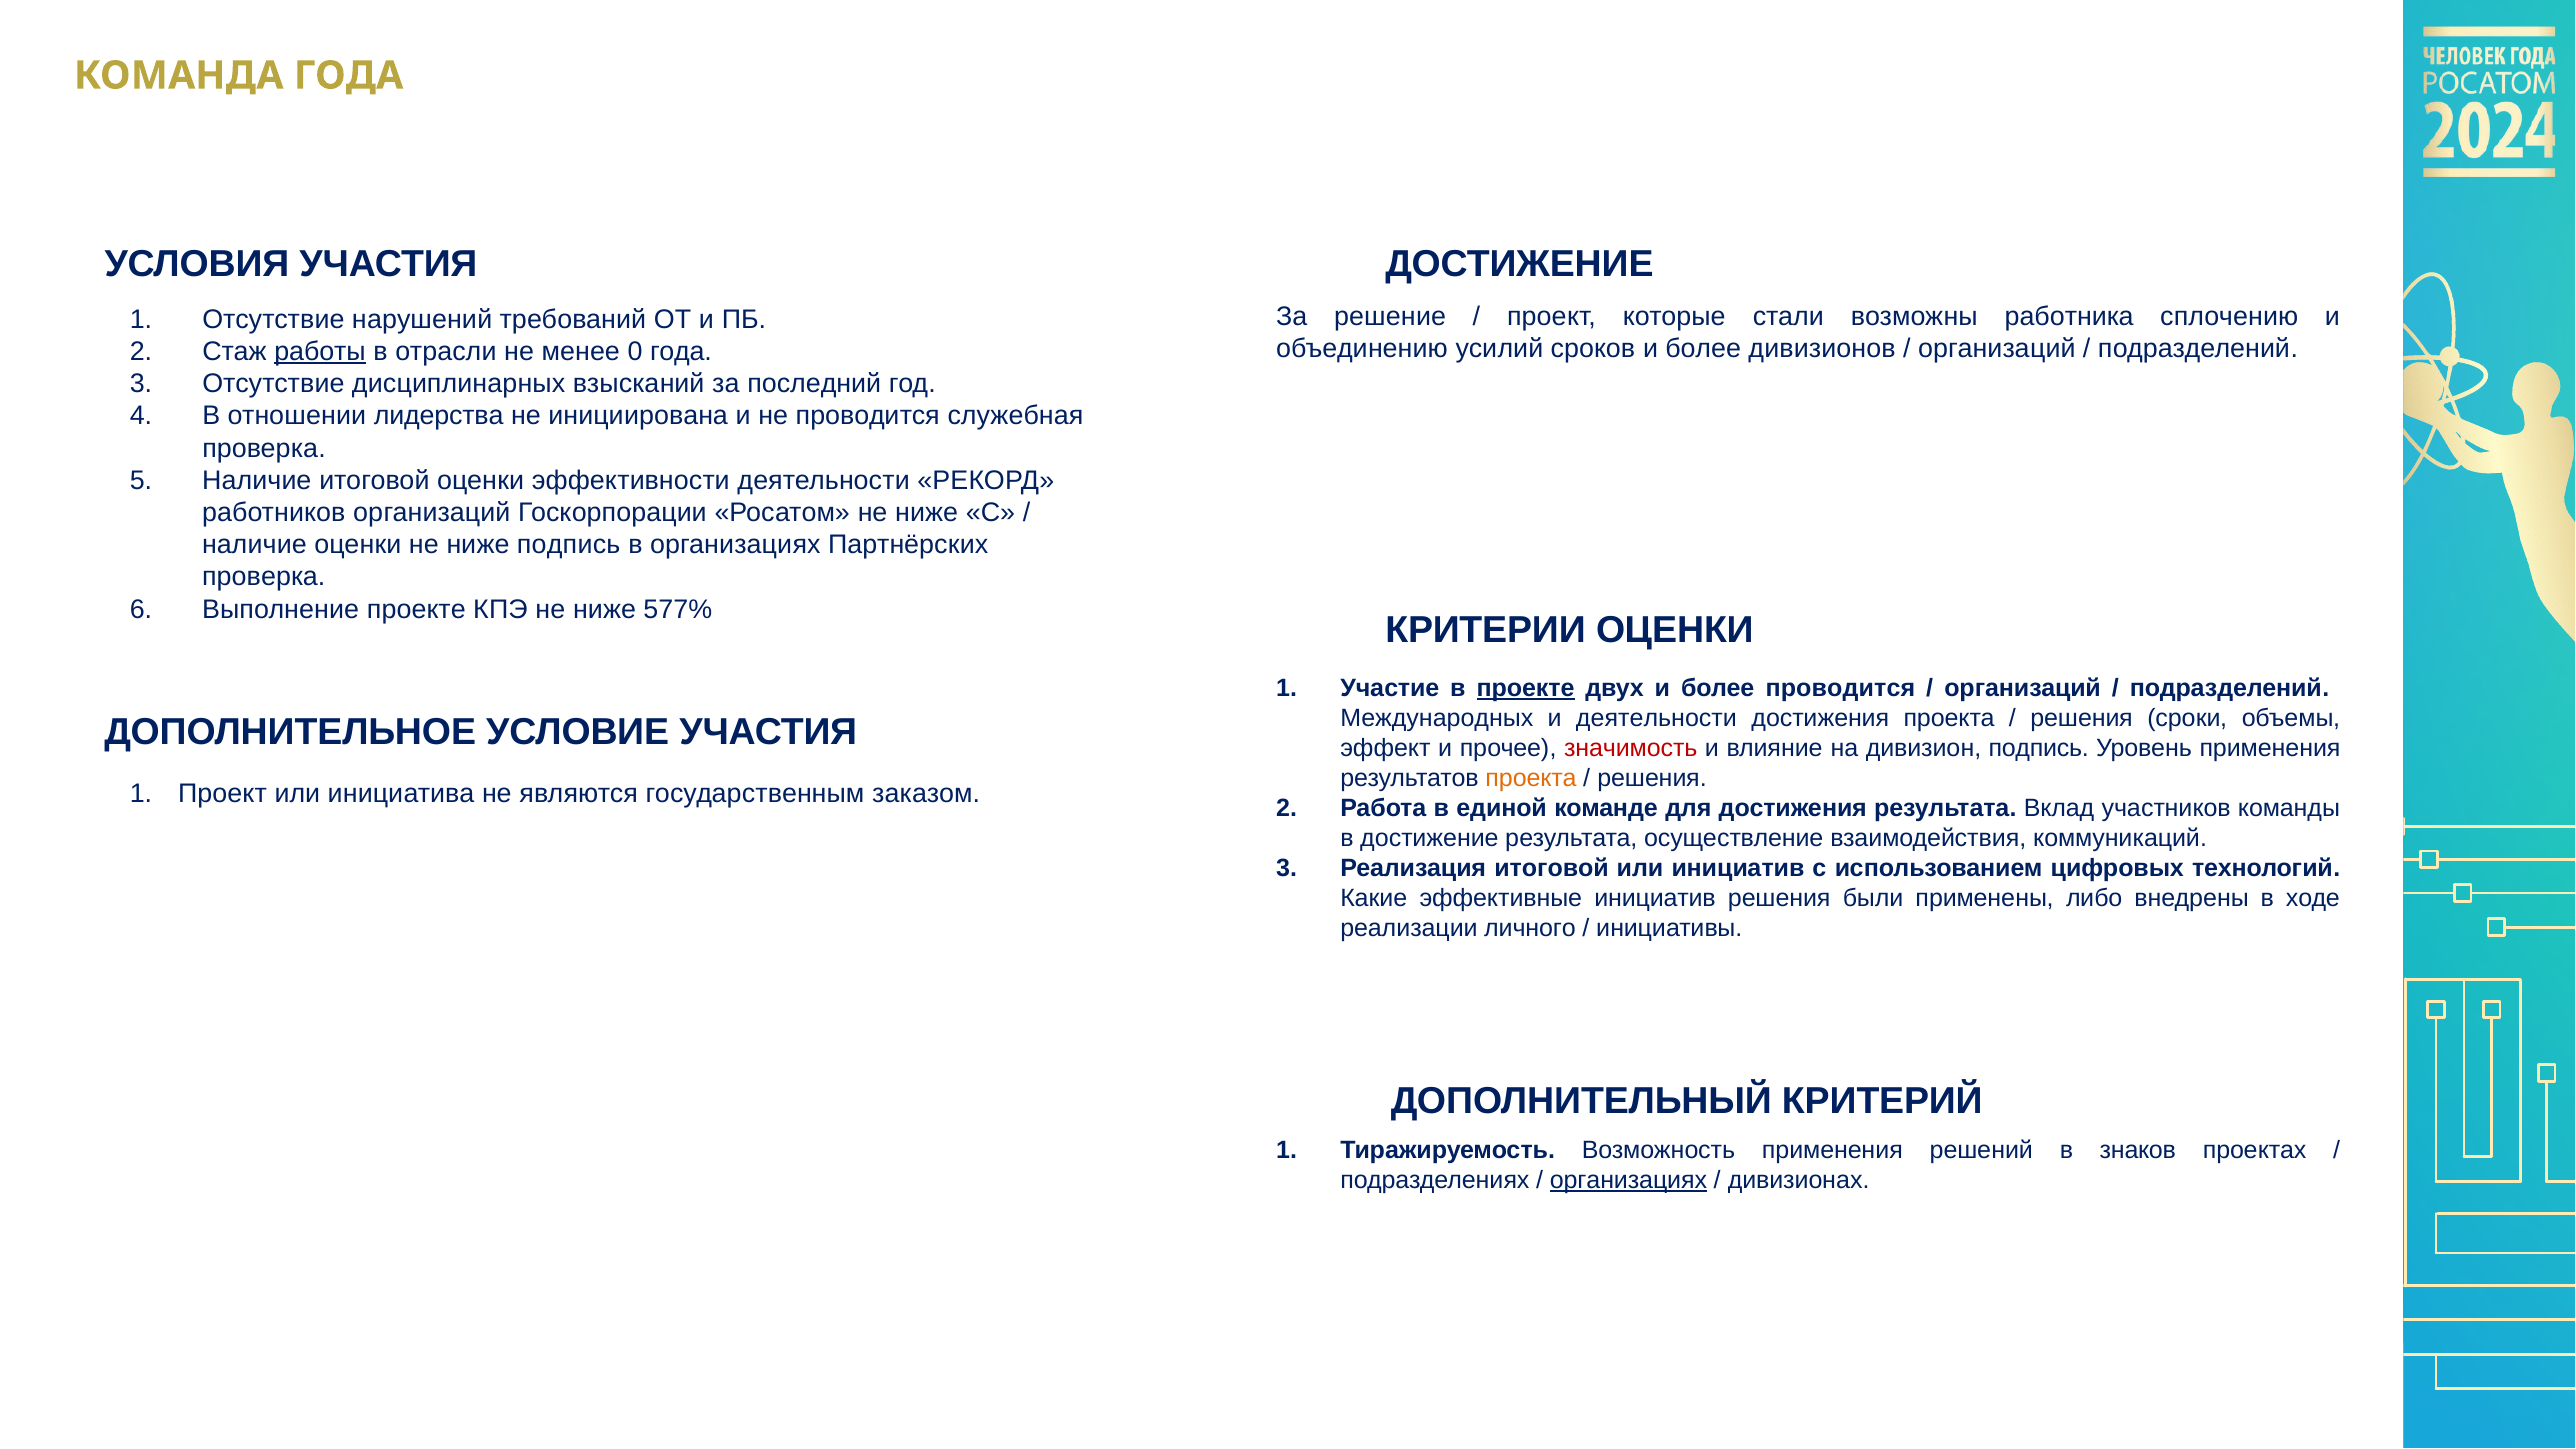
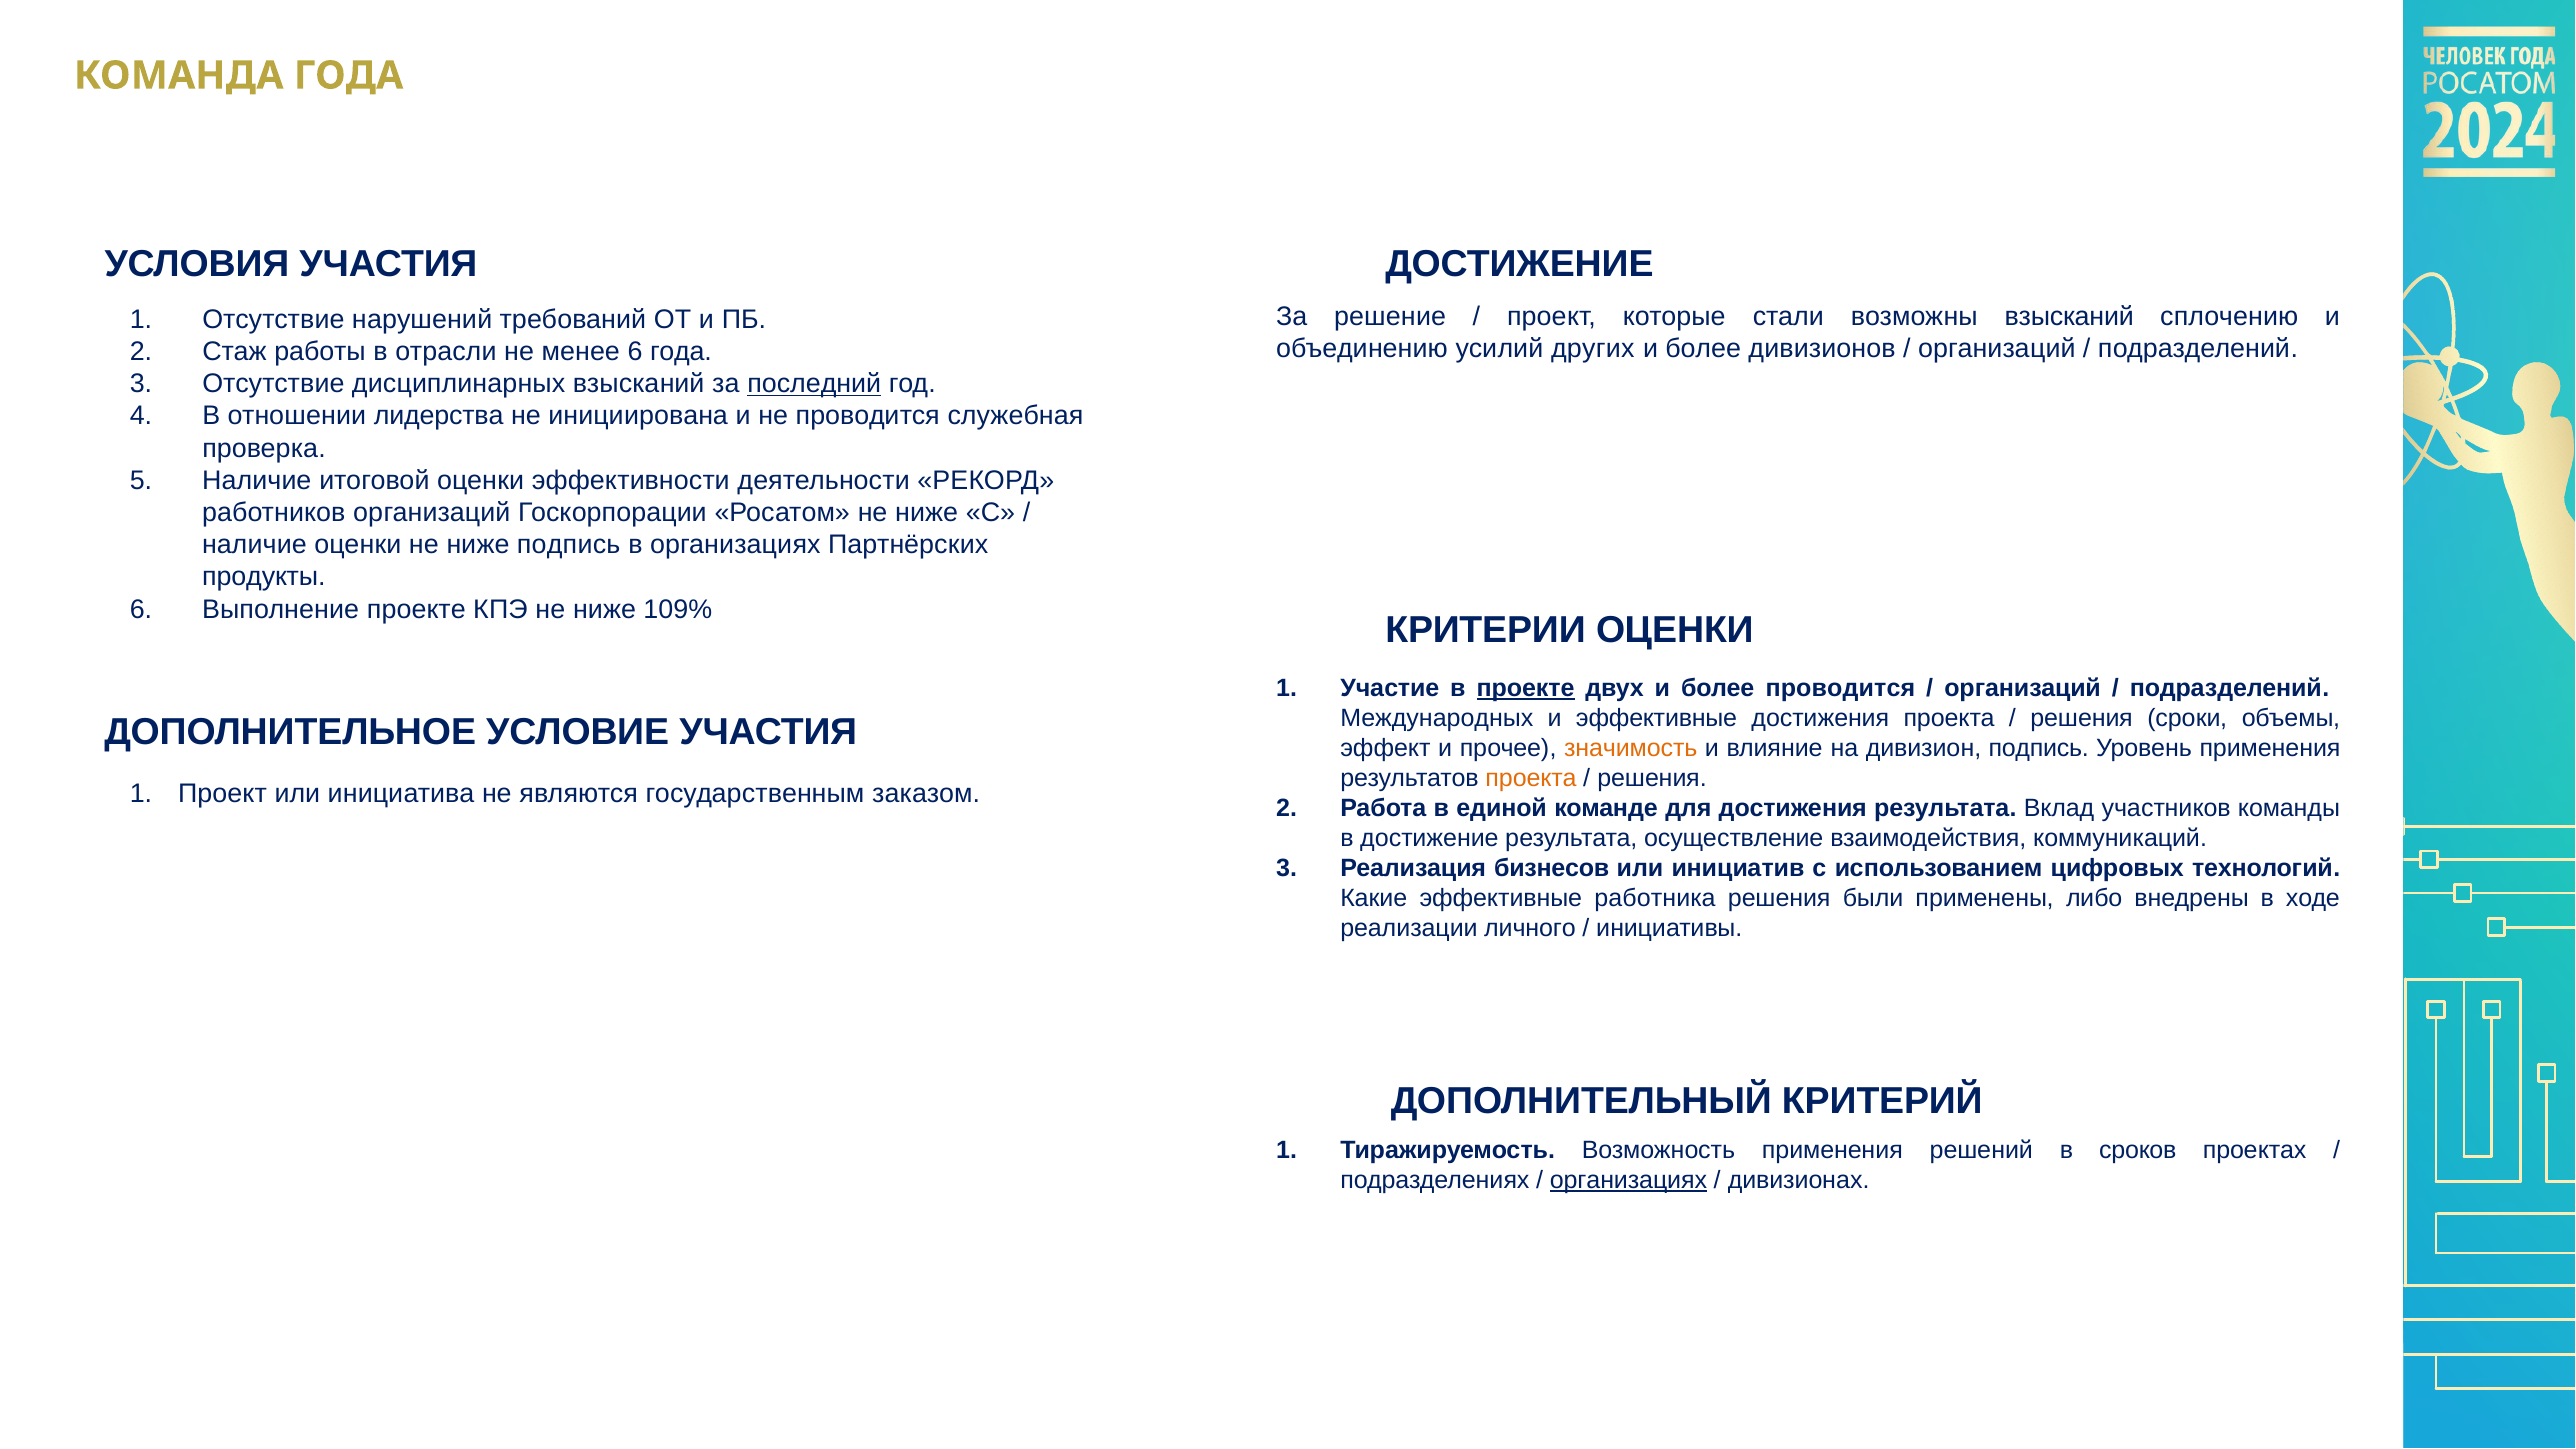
возможны работника: работника -> взысканий
сроков: сроков -> других
работы underline: present -> none
менее 0: 0 -> 6
последний underline: none -> present
проверка at (264, 577): проверка -> продукты
577%: 577% -> 109%
и деятельности: деятельности -> эффективные
значимость colour: red -> orange
Реализация итоговой: итоговой -> бизнесов
эффективные инициатив: инициатив -> работника
знаков: знаков -> сроков
